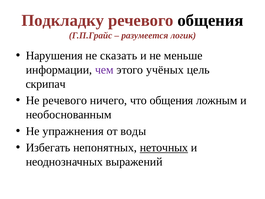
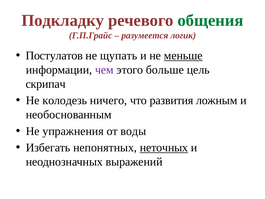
общения at (210, 20) colour: black -> green
Нарушения: Нарушения -> Постулатов
сказать: сказать -> щупать
меньше underline: none -> present
учёных: учёных -> больше
Не речевого: речевого -> колодезь
что общения: общения -> развития
